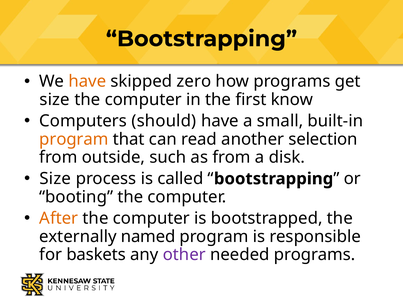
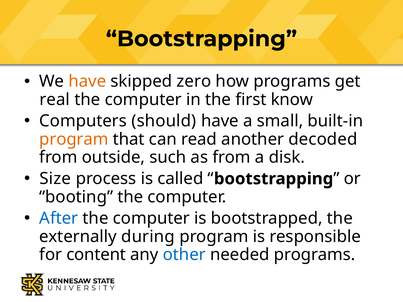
size at (55, 100): size -> real
selection: selection -> decoded
After colour: orange -> blue
named: named -> during
baskets: baskets -> content
other colour: purple -> blue
